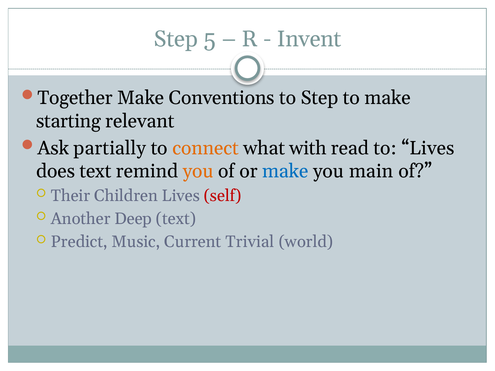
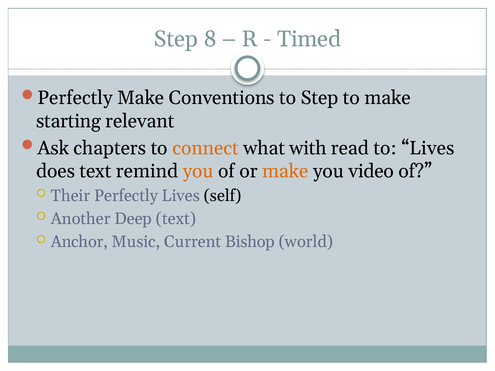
5: 5 -> 8
Invent: Invent -> Timed
Together at (75, 98): Together -> Perfectly
partially: partially -> chapters
make at (285, 171) colour: blue -> orange
main: main -> video
Their Children: Children -> Perfectly
self colour: red -> black
Predict: Predict -> Anchor
Trivial: Trivial -> Bishop
